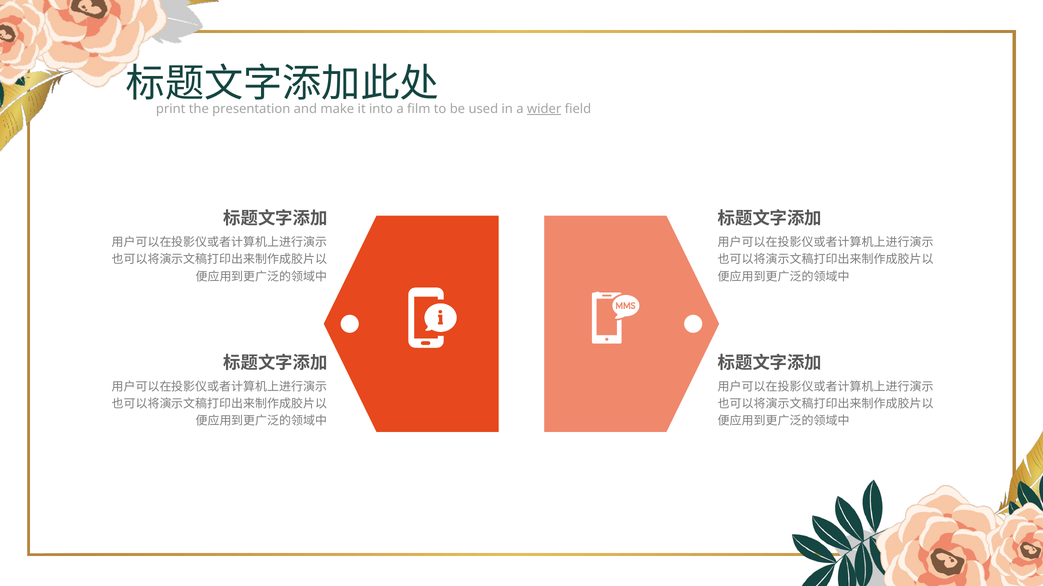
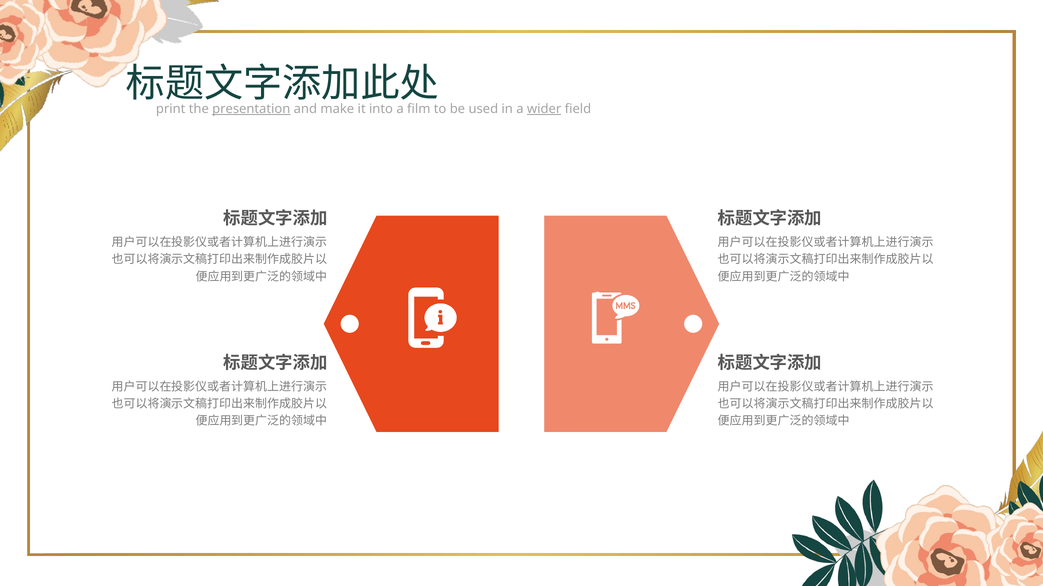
presentation underline: none -> present
